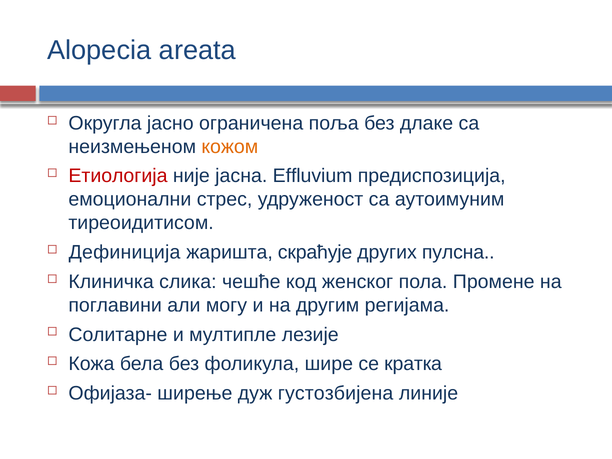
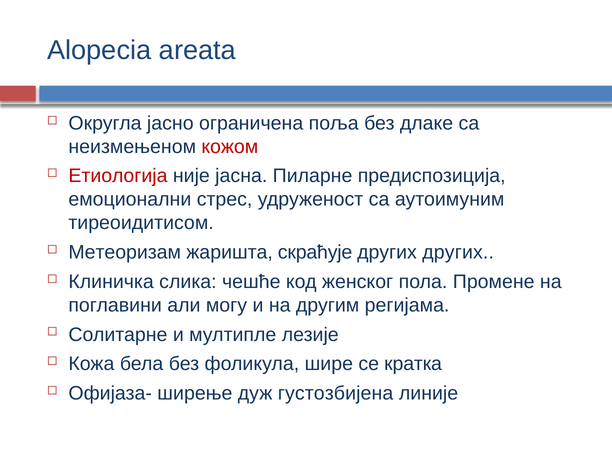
кожом colour: orange -> red
Effluvium: Effluvium -> Пиларне
Дефиниција: Дефиниција -> Метеоризам
других пулсна: пулсна -> других
